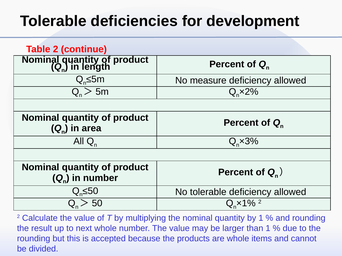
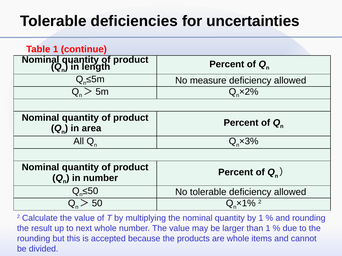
development: development -> uncertainties
Table 2: 2 -> 1
